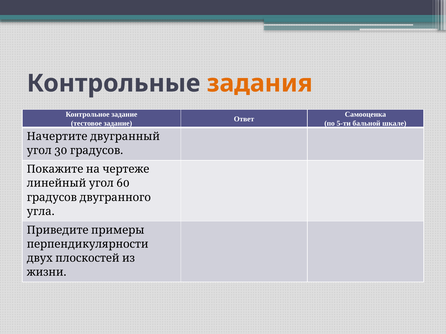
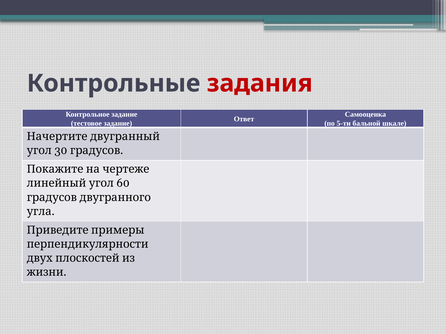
задания colour: orange -> red
